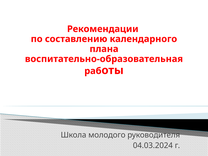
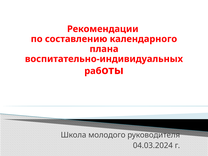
воспитательно-образовательная: воспитательно-образовательная -> воспитательно-индивидуальных
